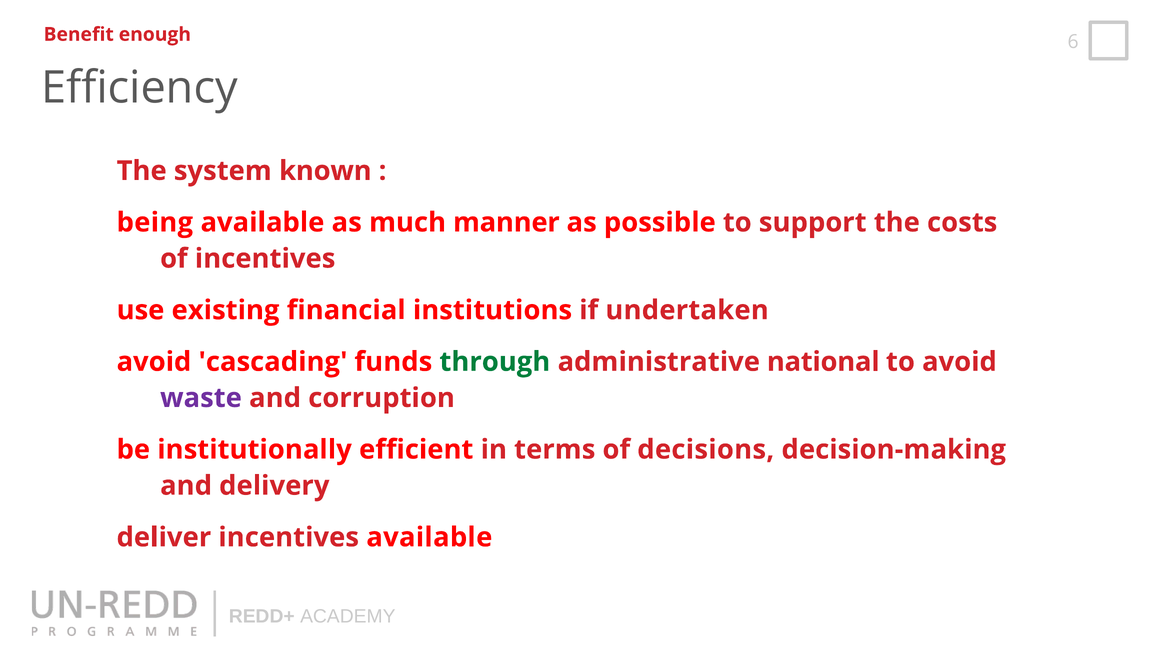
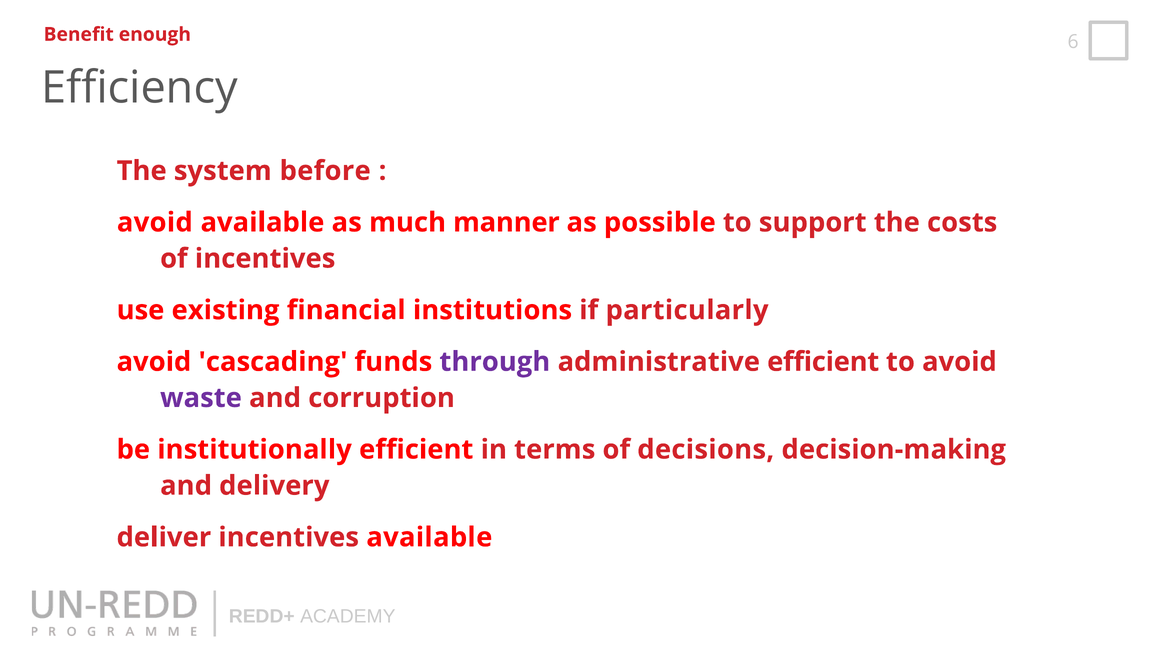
known: known -> before
being at (155, 223): being -> avoid
undertaken: undertaken -> particularly
through colour: green -> purple
administrative national: national -> efficient
